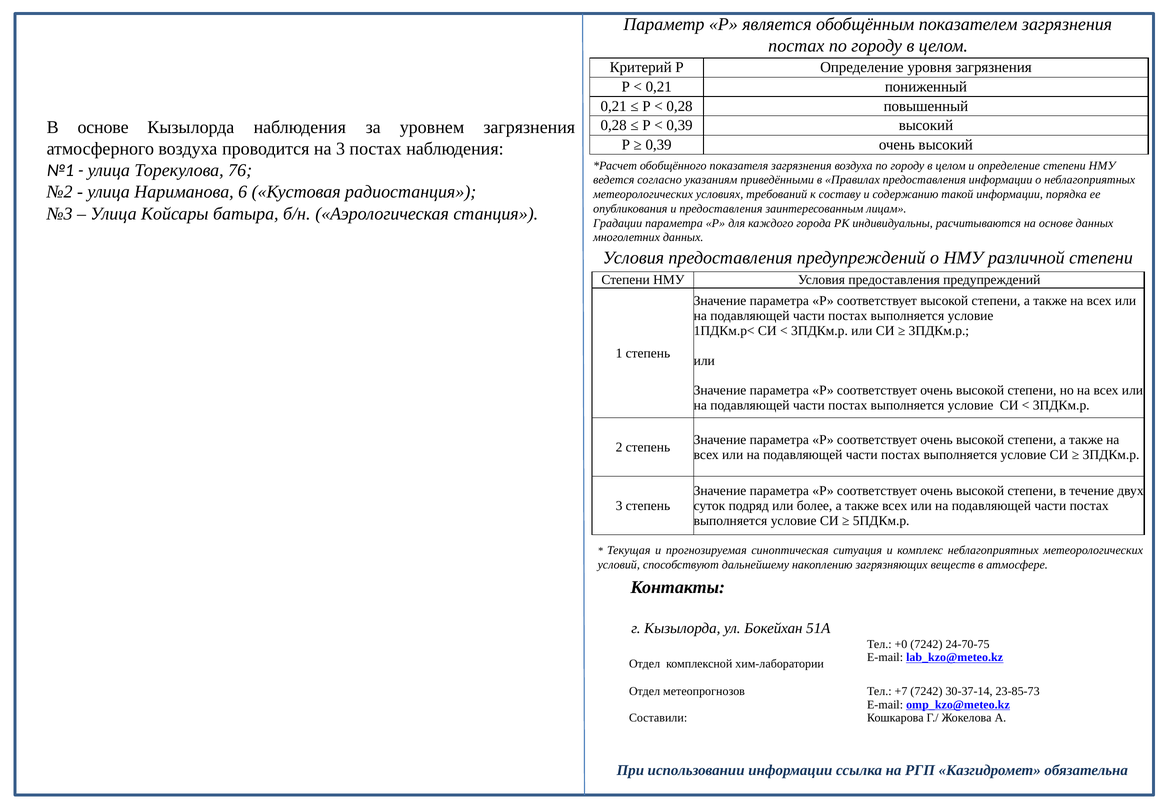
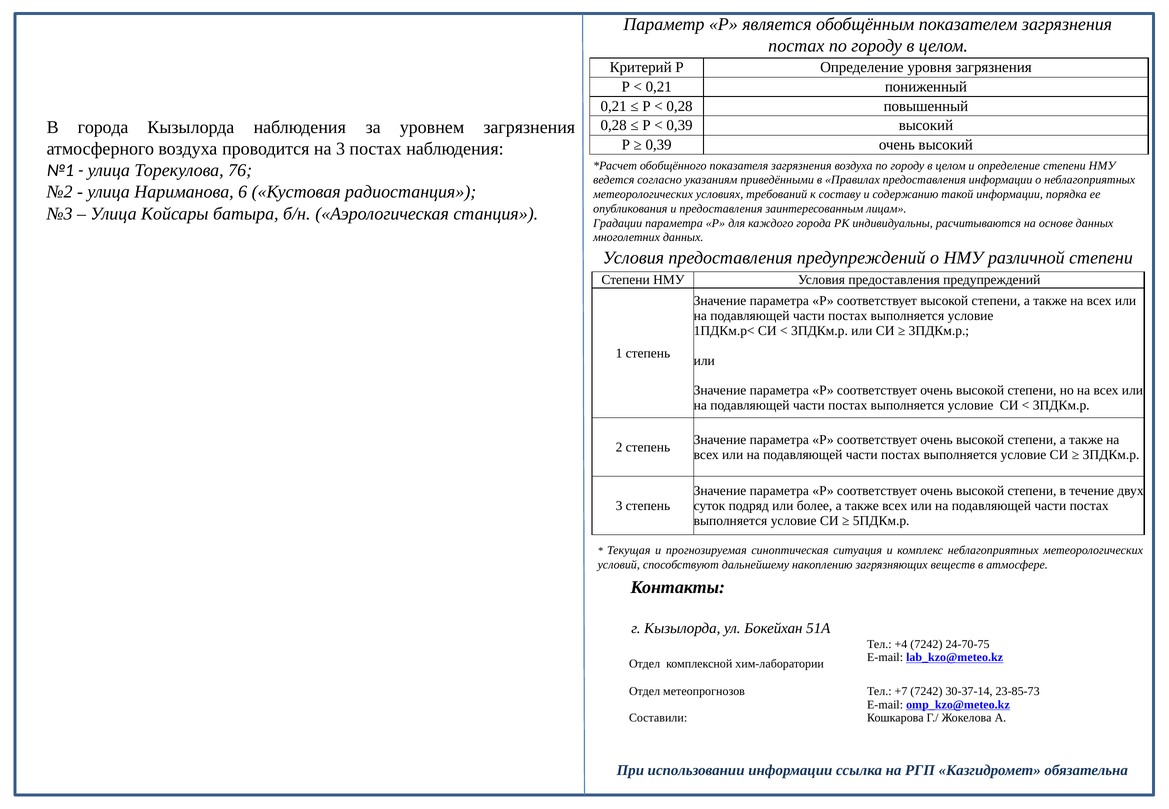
В основе: основе -> города
+0: +0 -> +4
